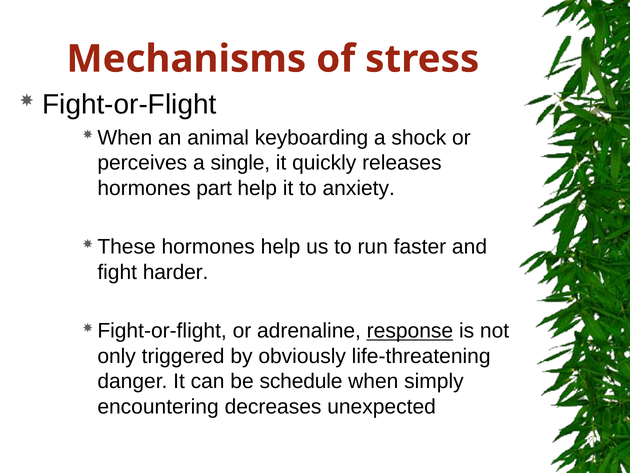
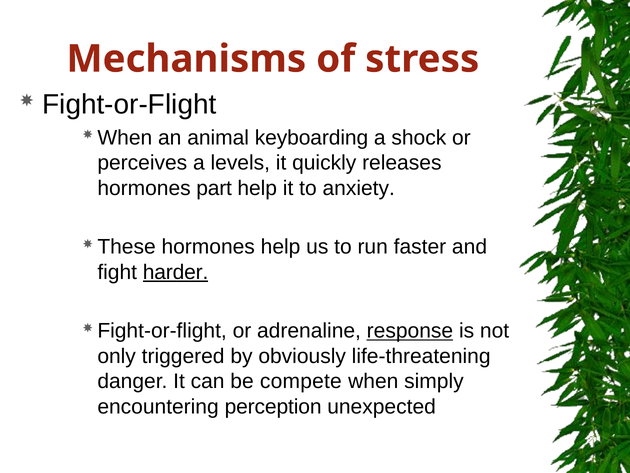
single: single -> levels
harder underline: none -> present
schedule: schedule -> compete
decreases: decreases -> perception
